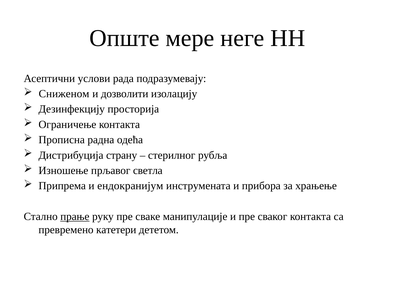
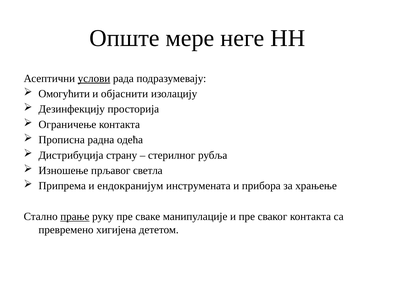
услови underline: none -> present
Сниженом: Сниженом -> Омогућити
дозволити: дозволити -> објаснити
катетери: катетери -> хигијена
